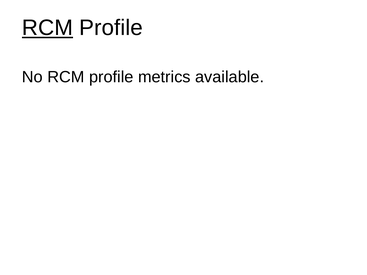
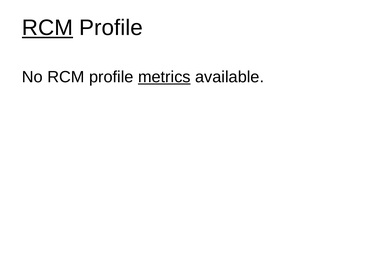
metrics underline: none -> present
